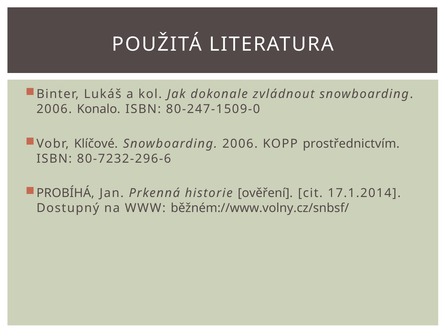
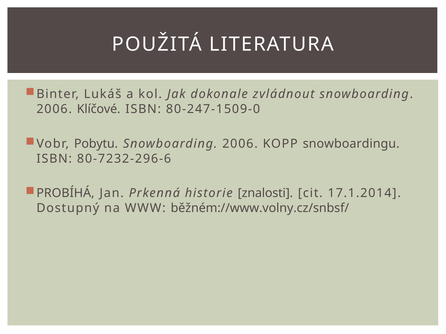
Konalo: Konalo -> Klíčové
Klíčové: Klíčové -> Pobytu
prostřednictvím: prostřednictvím -> snowboardingu
ověření: ověření -> znalosti
